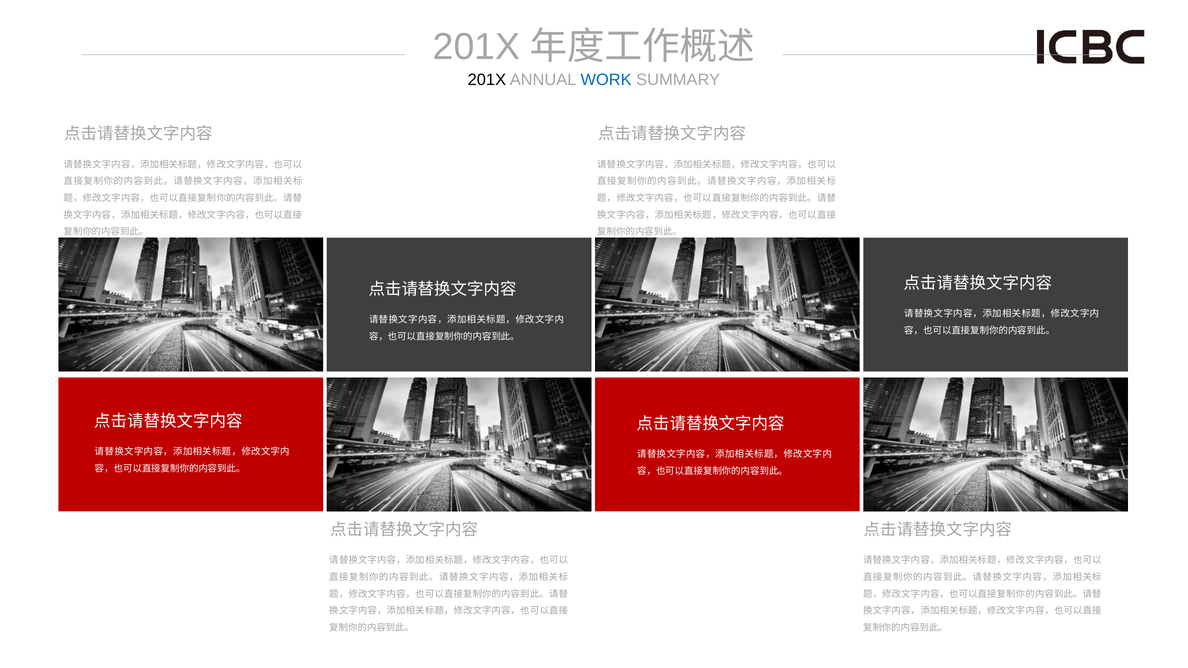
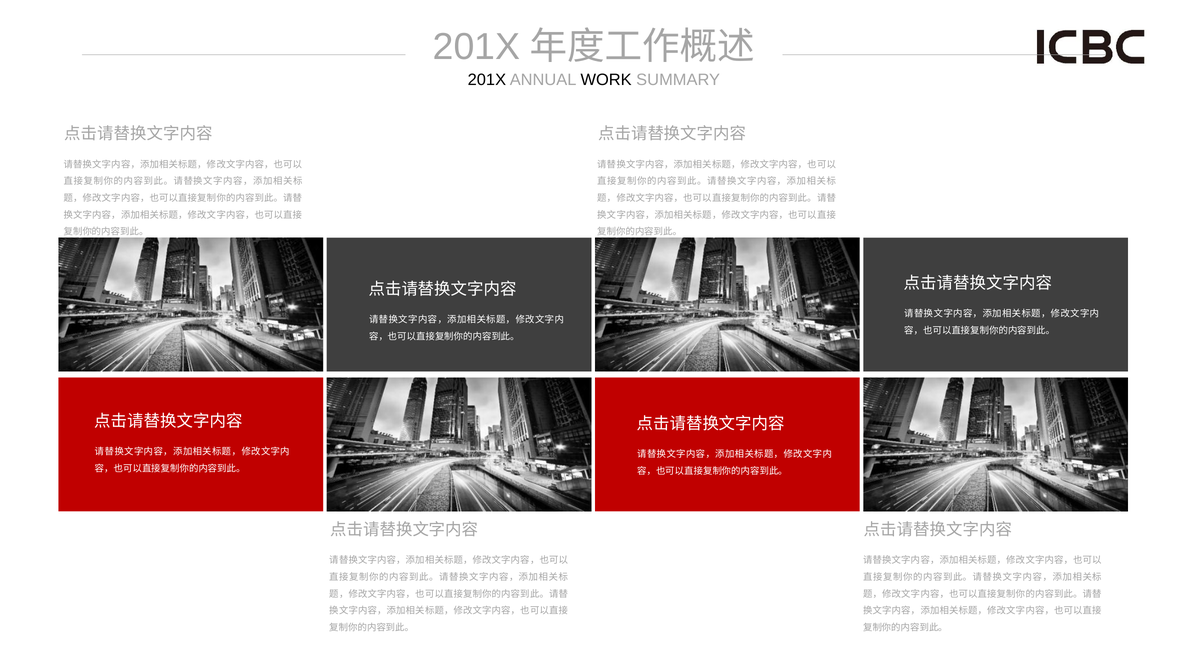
WORK colour: blue -> black
